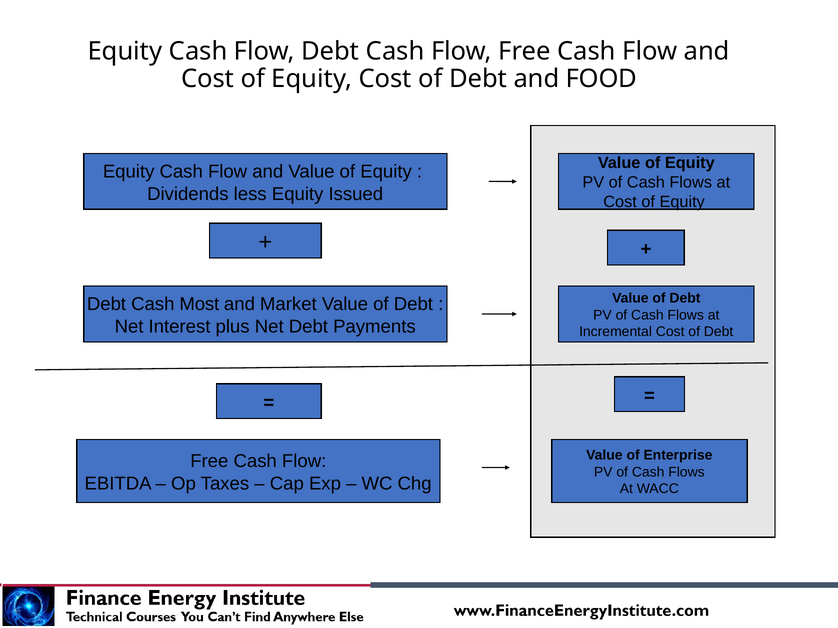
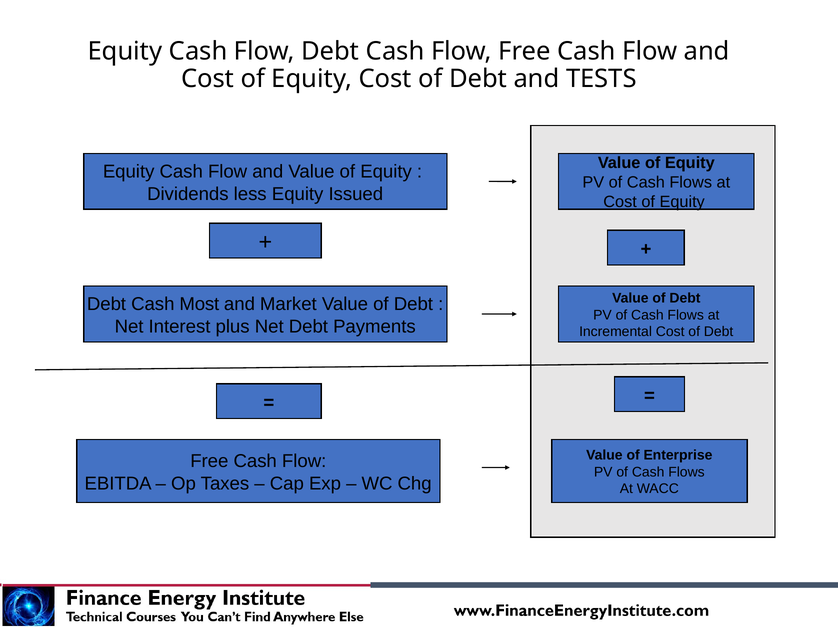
FOOD: FOOD -> TESTS
